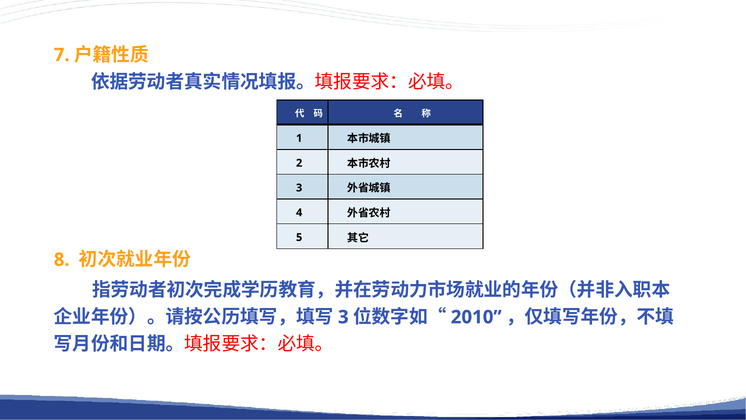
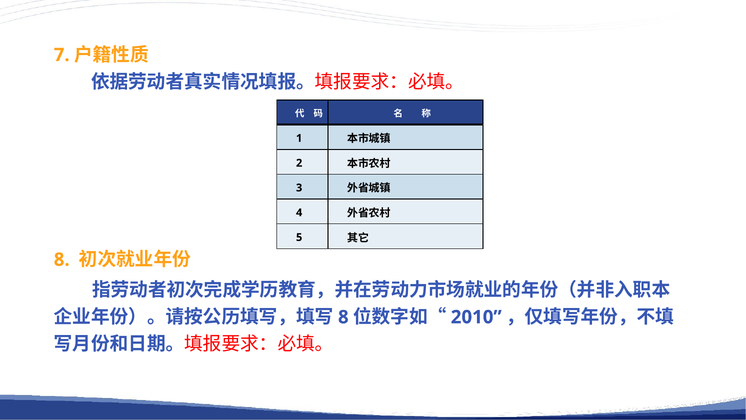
3 at (343, 317): 3 -> 8
